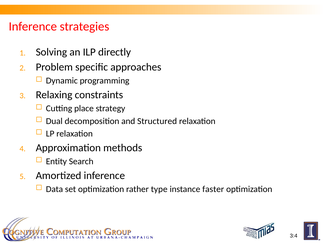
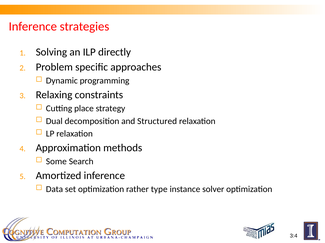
Entity: Entity -> Some
faster: faster -> solver
